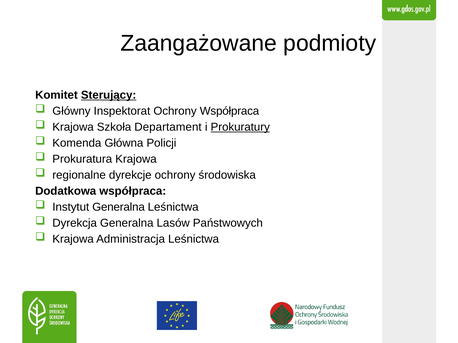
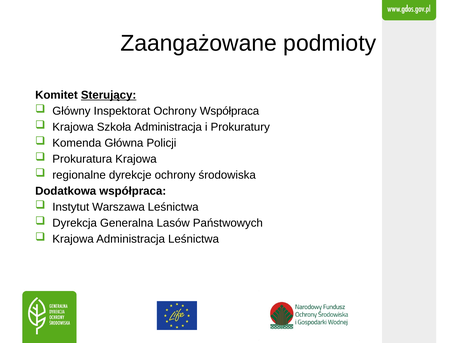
Szkoła Departament: Departament -> Administracja
Prokuratury underline: present -> none
Instytut Generalna: Generalna -> Warszawa
